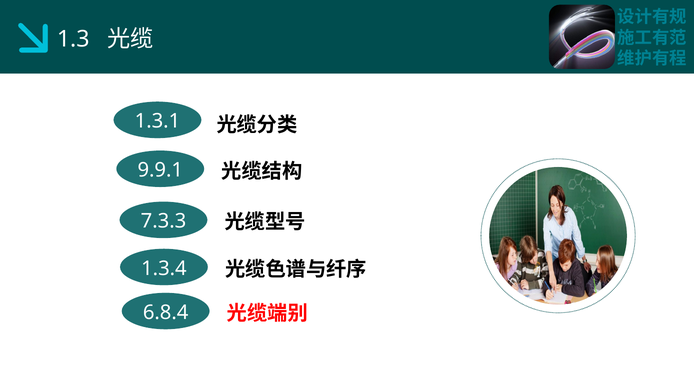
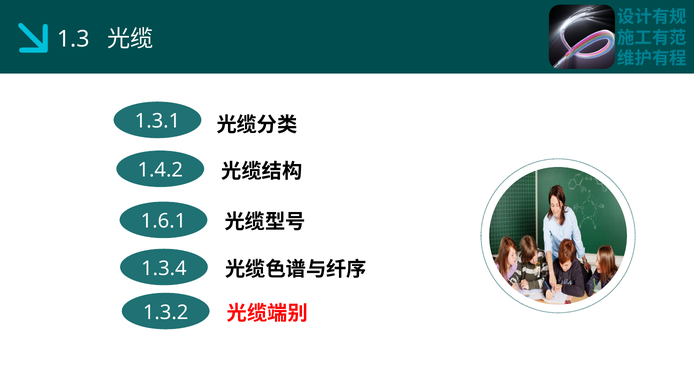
9.9.1: 9.9.1 -> 1.4.2
7.3.3: 7.3.3 -> 1.6.1
6.8.4: 6.8.4 -> 1.3.2
